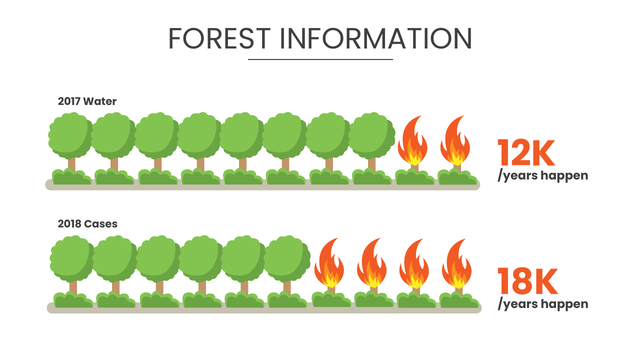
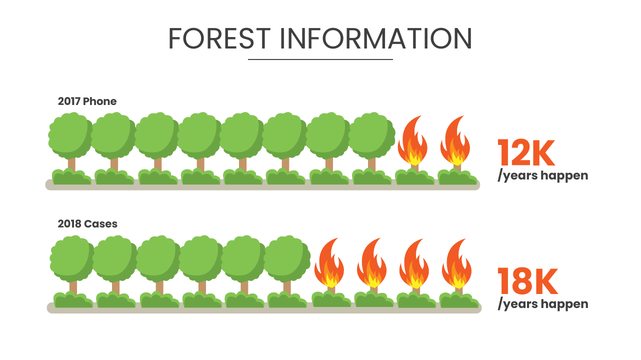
Water: Water -> Phone
